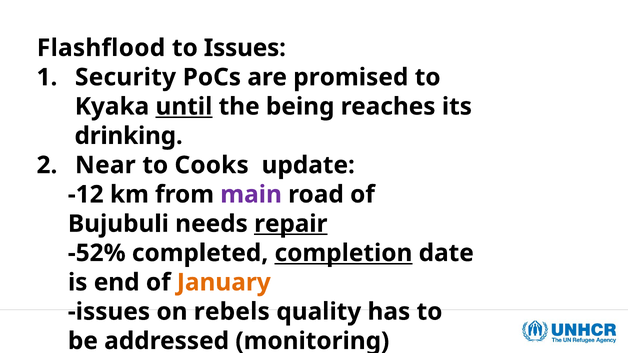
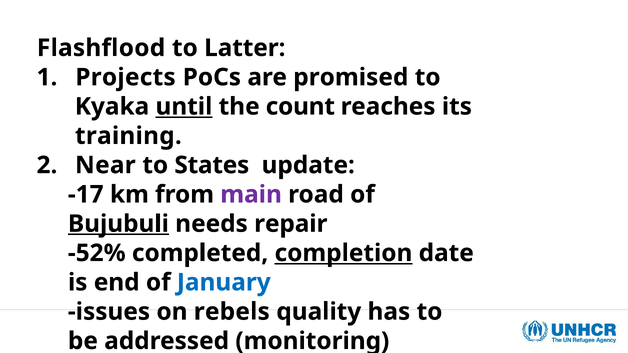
to Issues: Issues -> Latter
Security: Security -> Projects
being: being -> count
drinking: drinking -> training
Cooks: Cooks -> States
-12: -12 -> -17
Bujubuli underline: none -> present
repair underline: present -> none
January colour: orange -> blue
